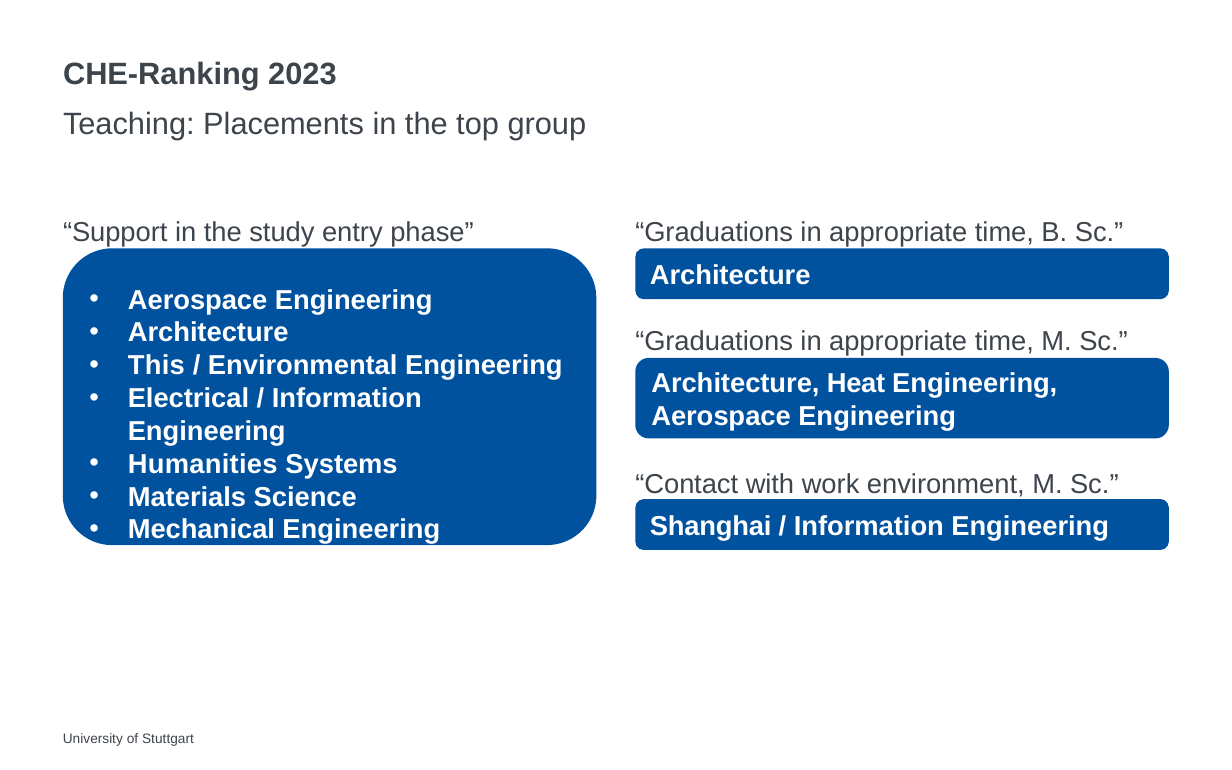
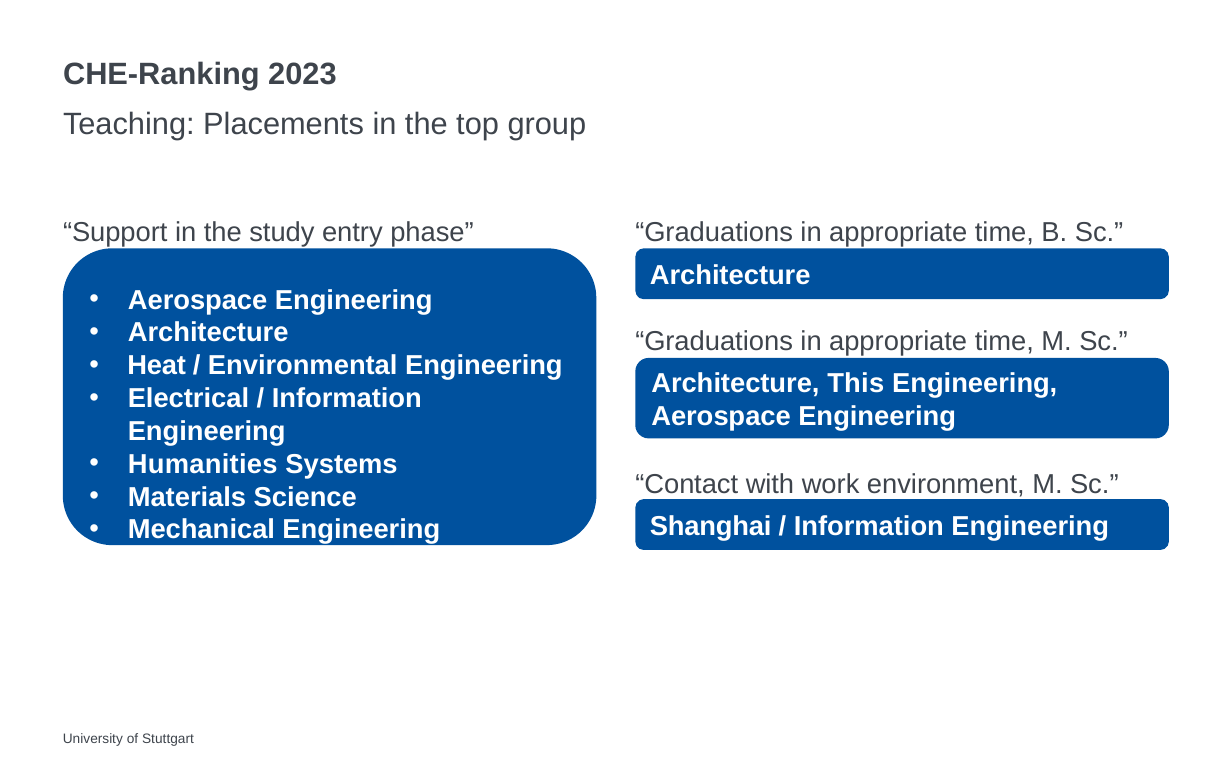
This: This -> Heat
Heat: Heat -> This
